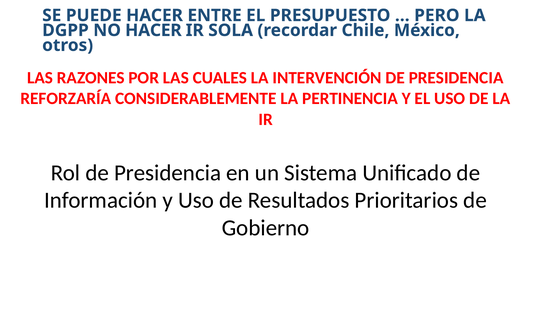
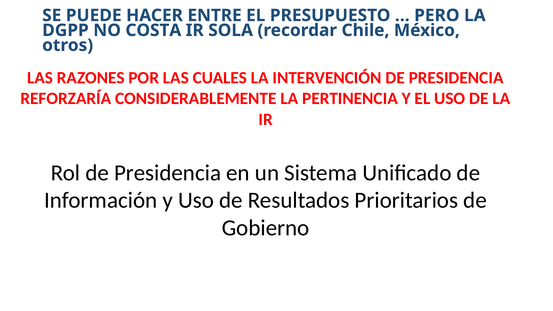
NO HACER: HACER -> COSTA
